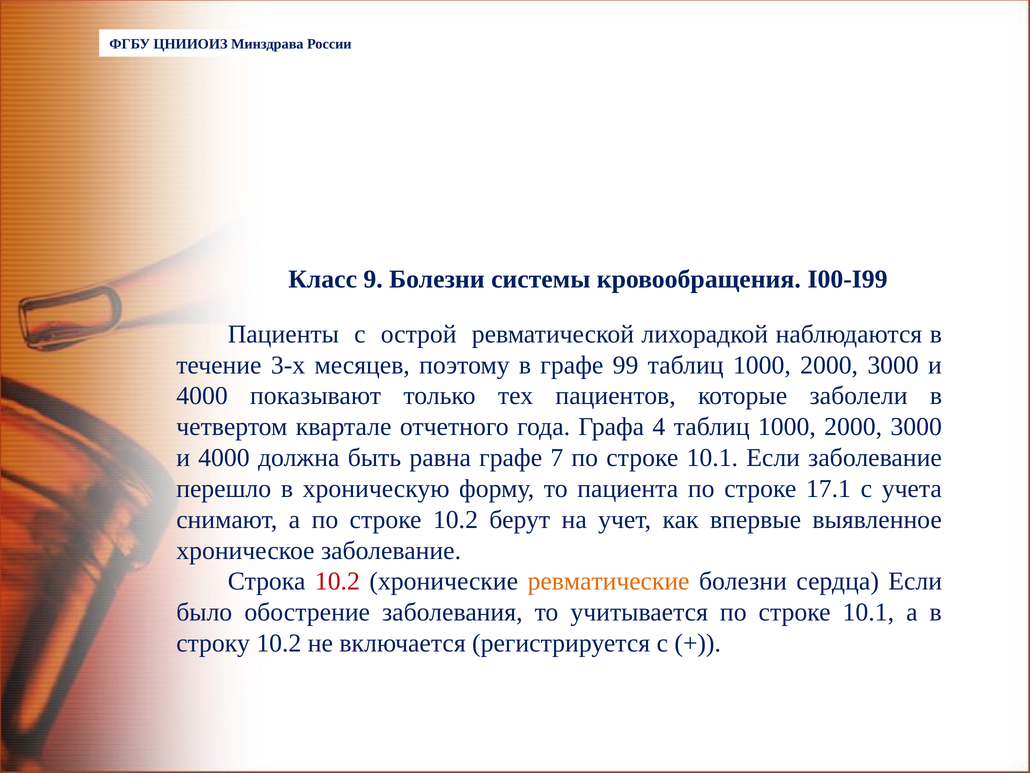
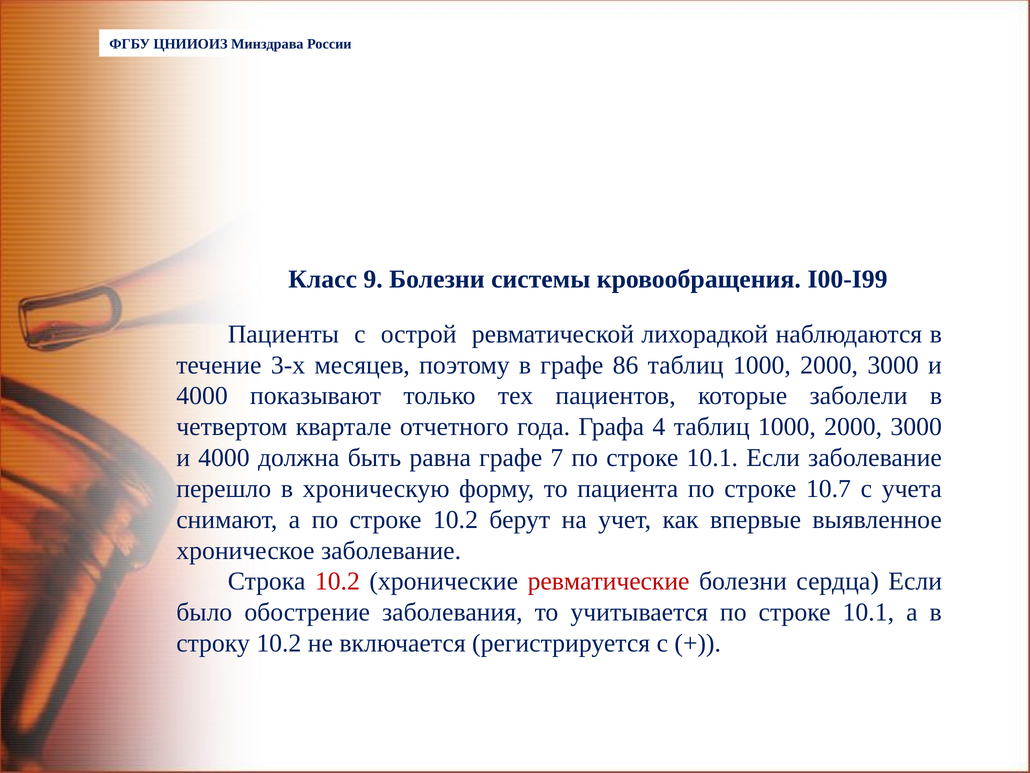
99: 99 -> 86
17.1: 17.1 -> 10.7
ревматические colour: orange -> red
